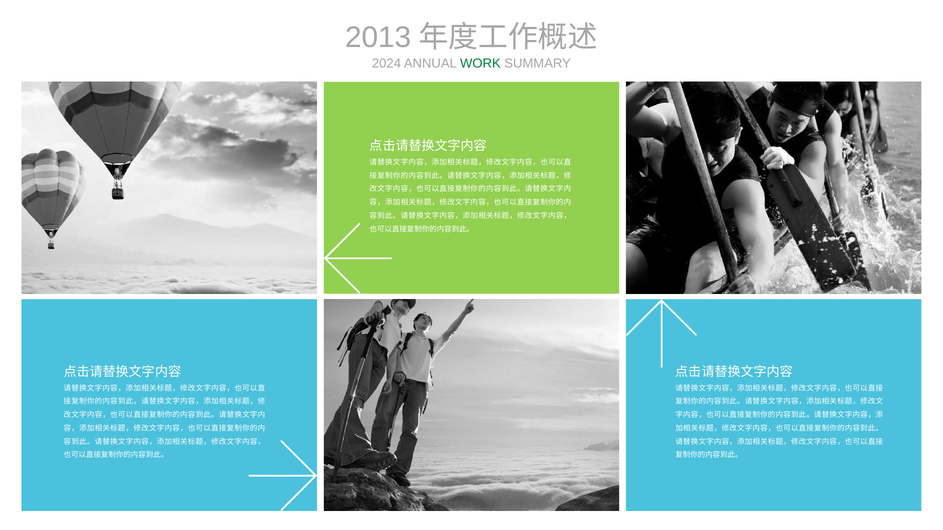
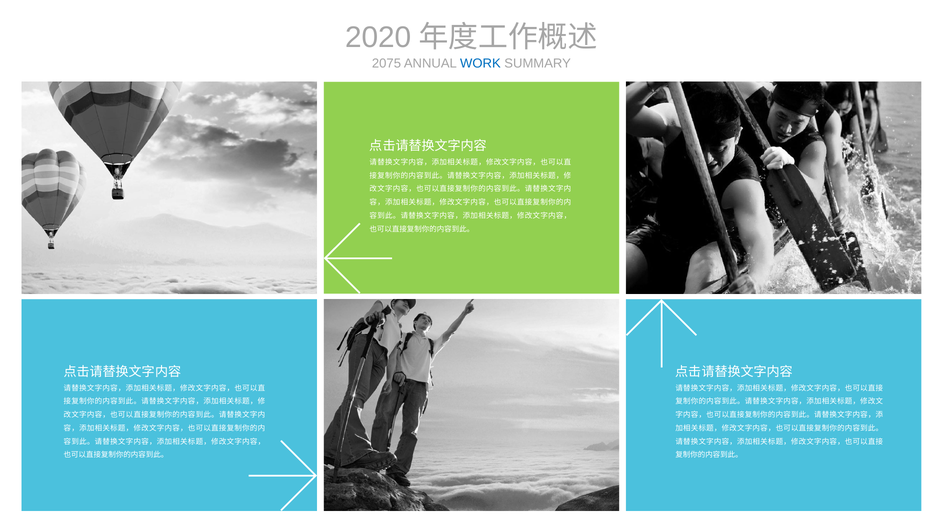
2013: 2013 -> 2020
2024: 2024 -> 2075
WORK colour: green -> blue
